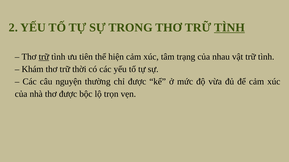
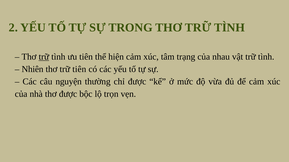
TÌNH at (229, 28) underline: present -> none
Khám: Khám -> Nhiên
trữ thời: thời -> tiên
